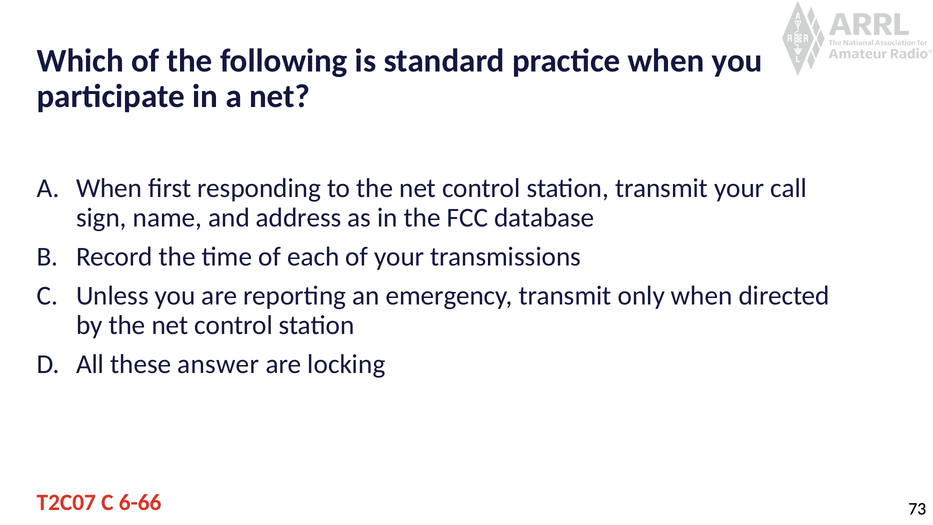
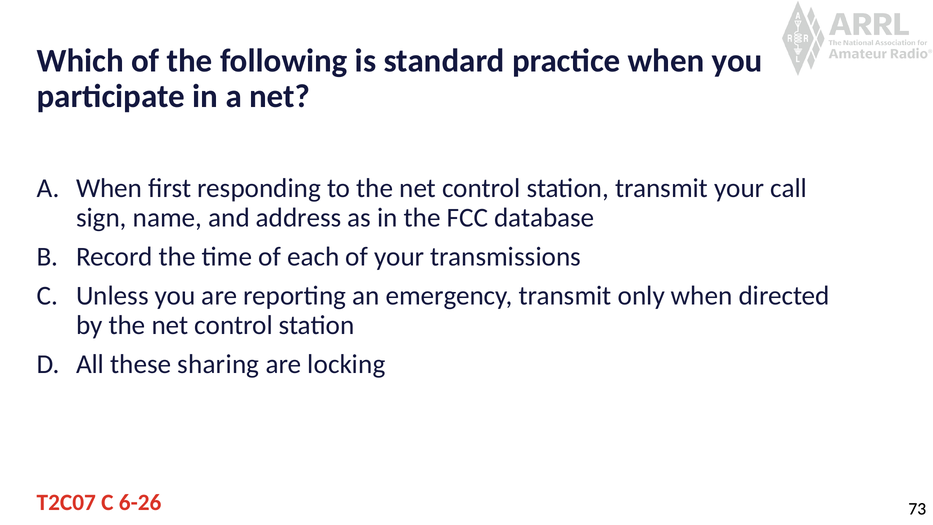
answer: answer -> sharing
6-66: 6-66 -> 6-26
